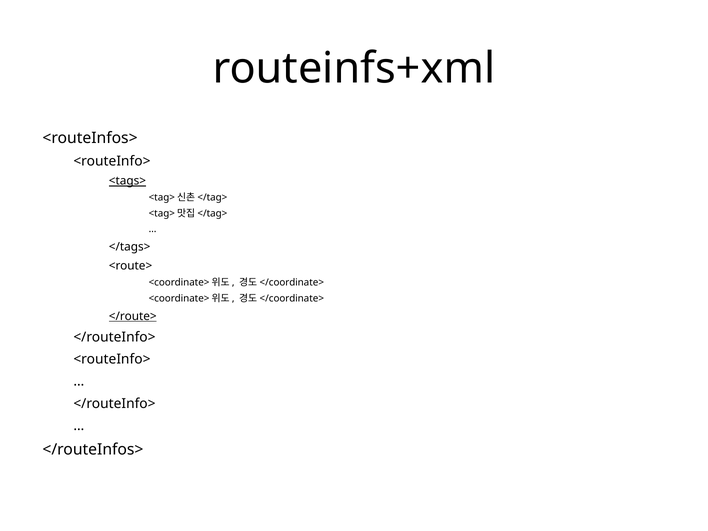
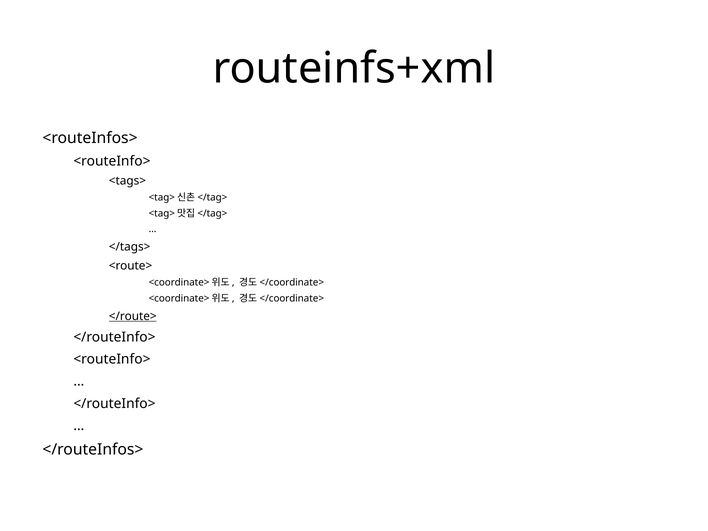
<tags> underline: present -> none
